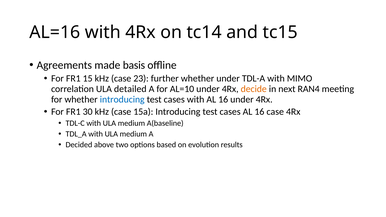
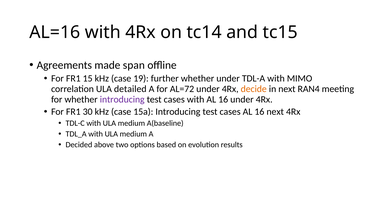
basis: basis -> span
23: 23 -> 19
AL=10: AL=10 -> AL=72
introducing at (122, 99) colour: blue -> purple
16 case: case -> next
